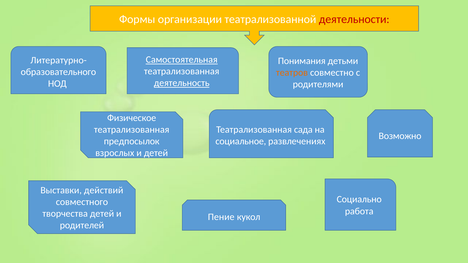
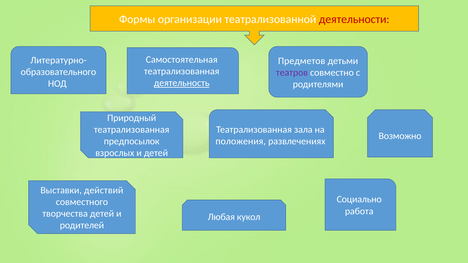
Самостоятельная underline: present -> none
Понимания: Понимания -> Предметов
театров colour: orange -> purple
Физическое: Физическое -> Природный
сада: сада -> зала
социальное: социальное -> положения
Пение: Пение -> Любая
